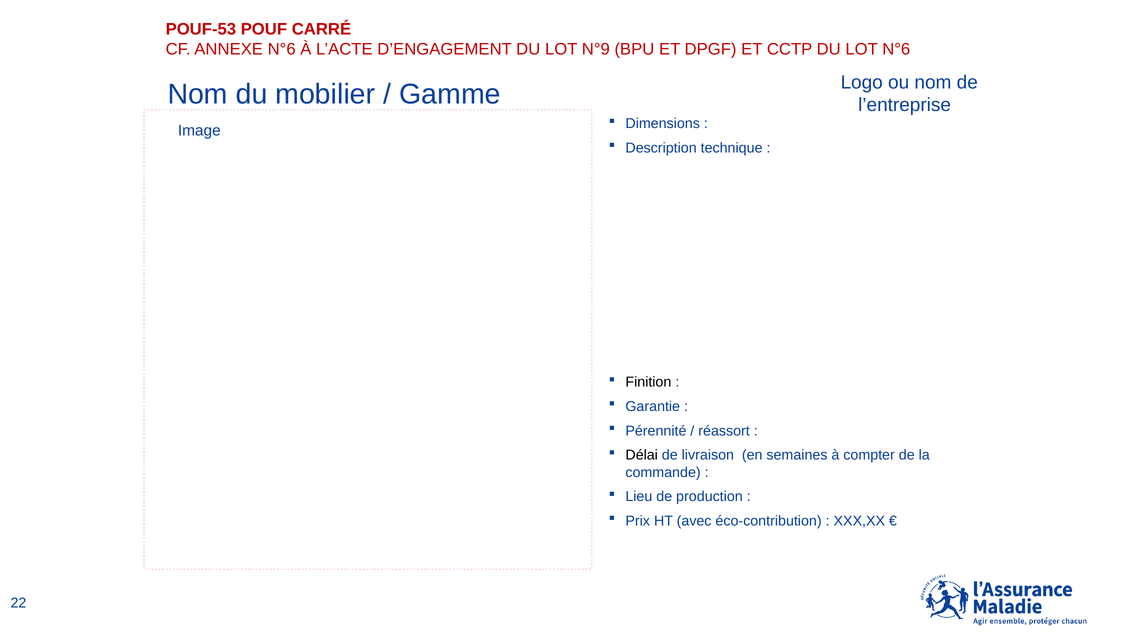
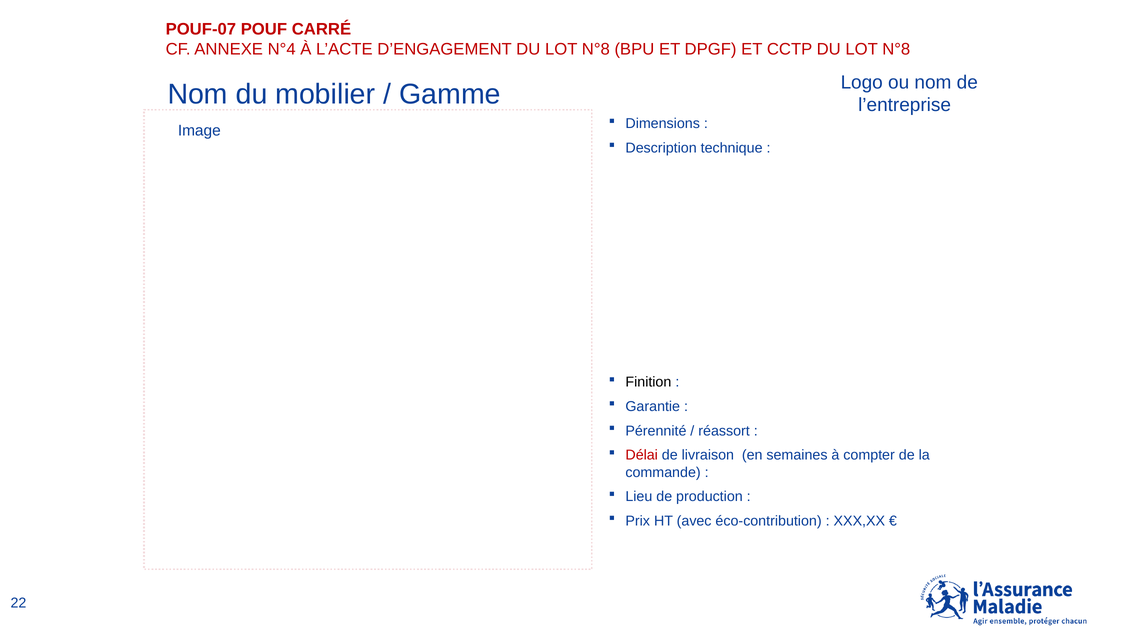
POUF-53: POUF-53 -> POUF-07
ANNEXE N°6: N°6 -> N°4
D’ENGAGEMENT DU LOT N°9: N°9 -> N°8
CCTP DU LOT N°6: N°6 -> N°8
Délai colour: black -> red
